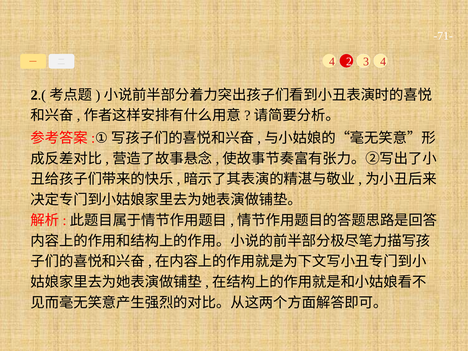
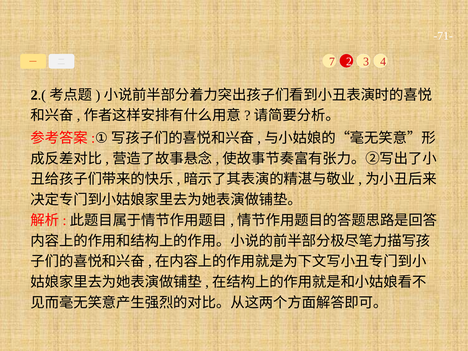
4 at (332, 62): 4 -> 7
